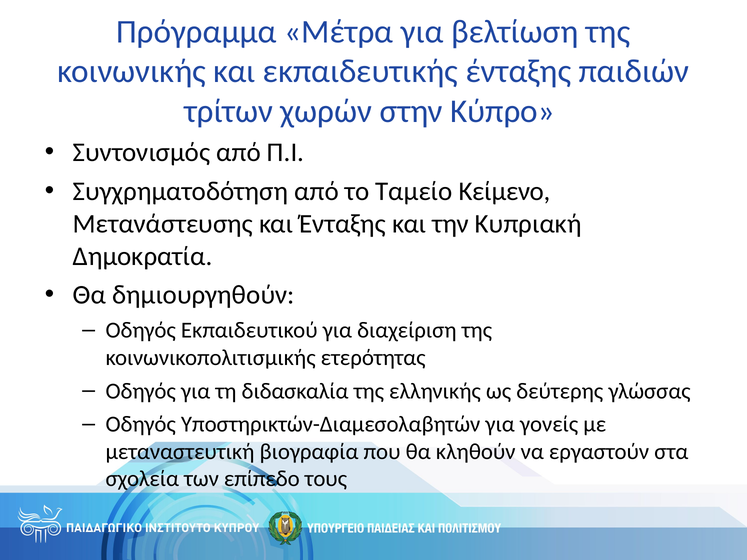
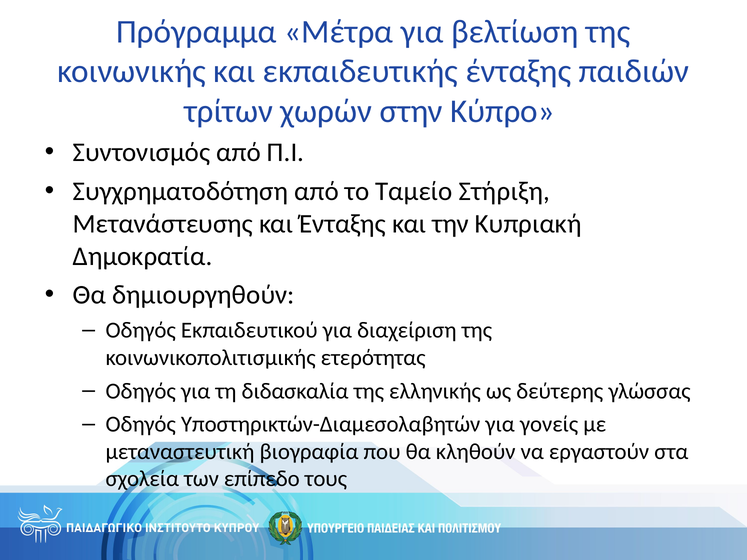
Κείμενο: Κείμενο -> Στήριξη
